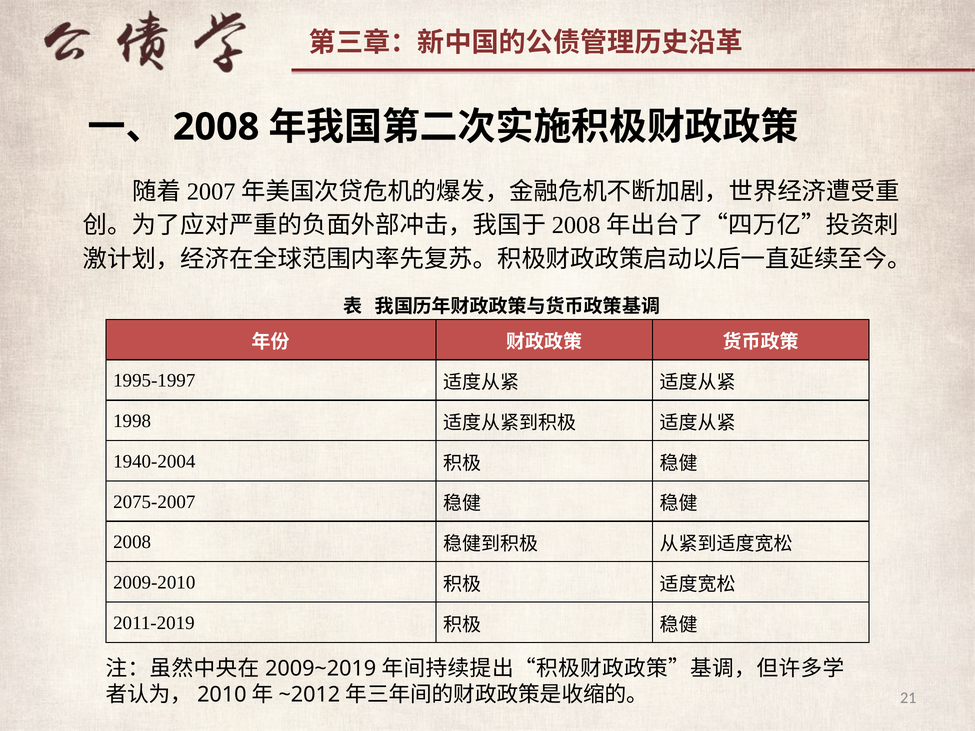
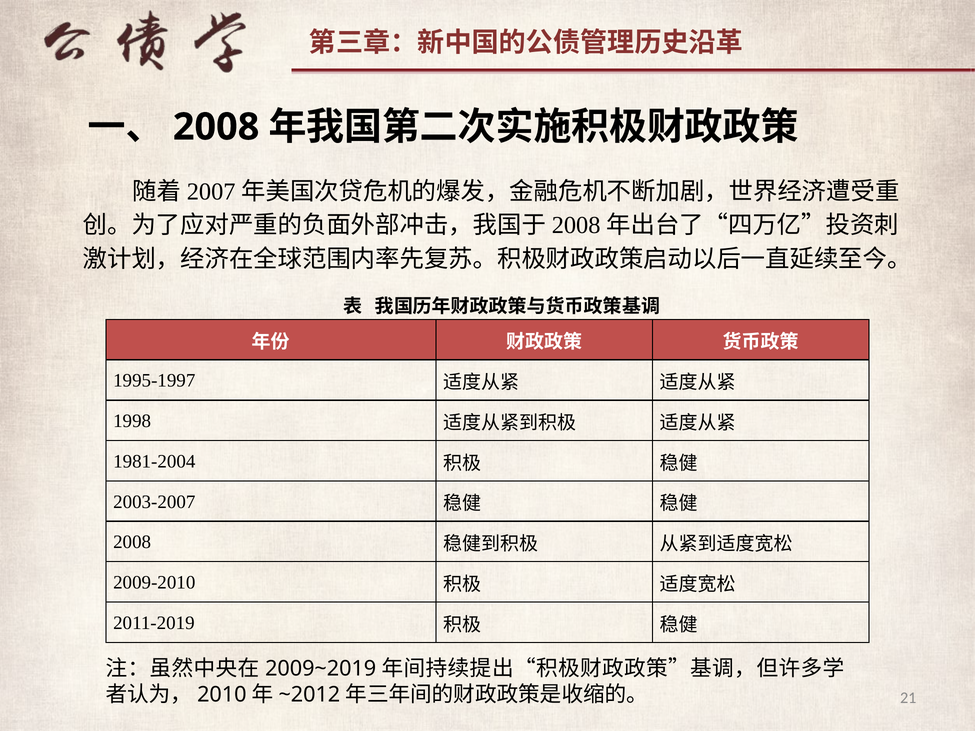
1940-2004: 1940-2004 -> 1981-2004
2075-2007: 2075-2007 -> 2003-2007
